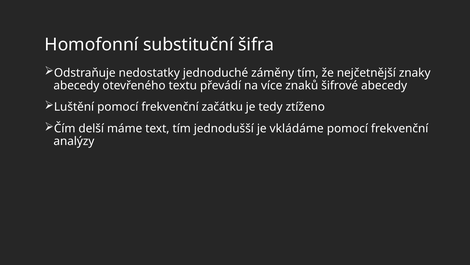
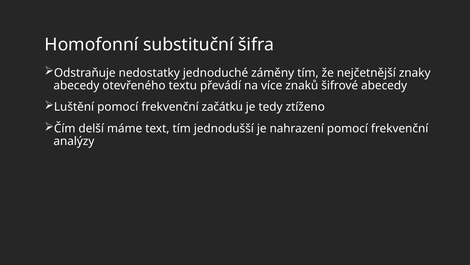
vkládáme: vkládáme -> nahrazení
